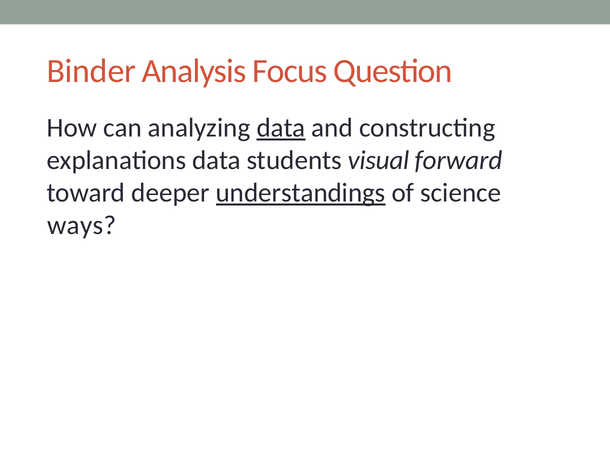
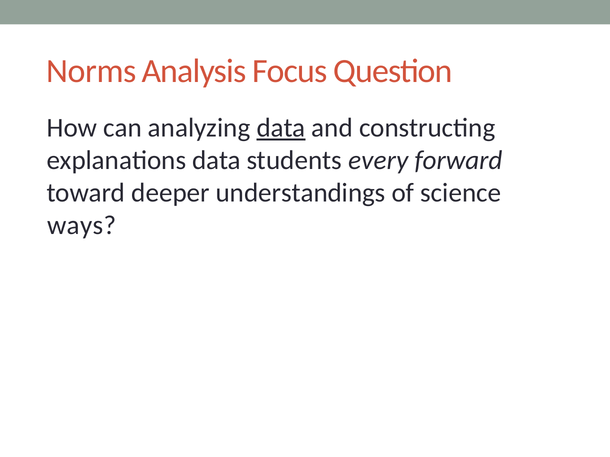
Binder: Binder -> Norms
visual: visual -> every
understandings underline: present -> none
